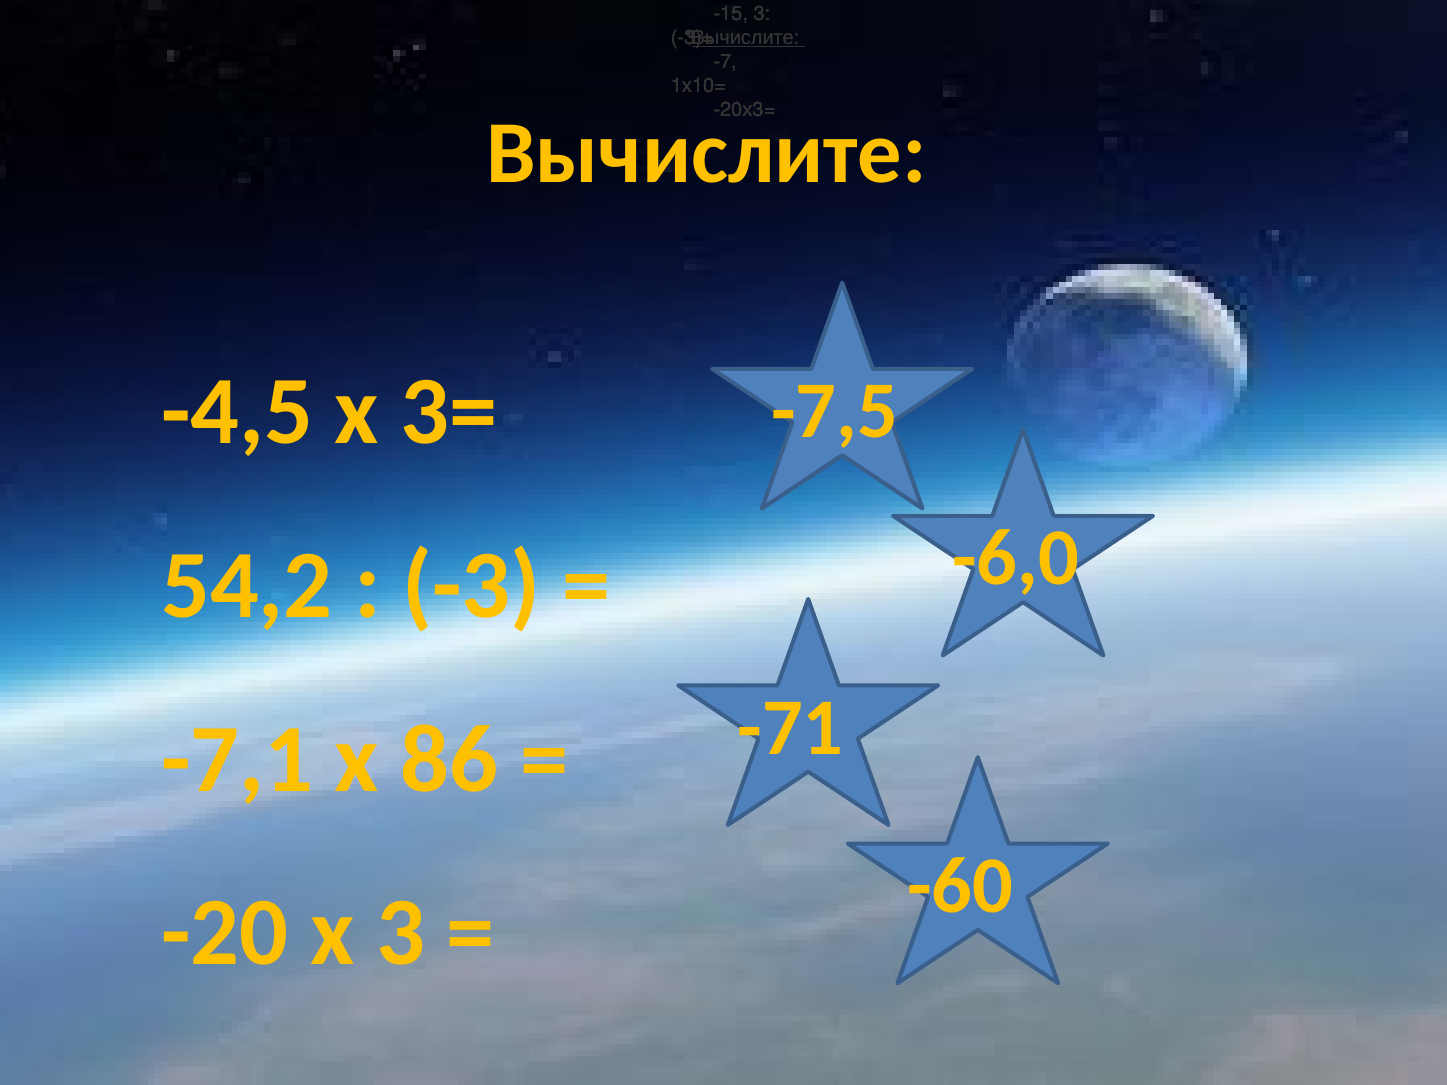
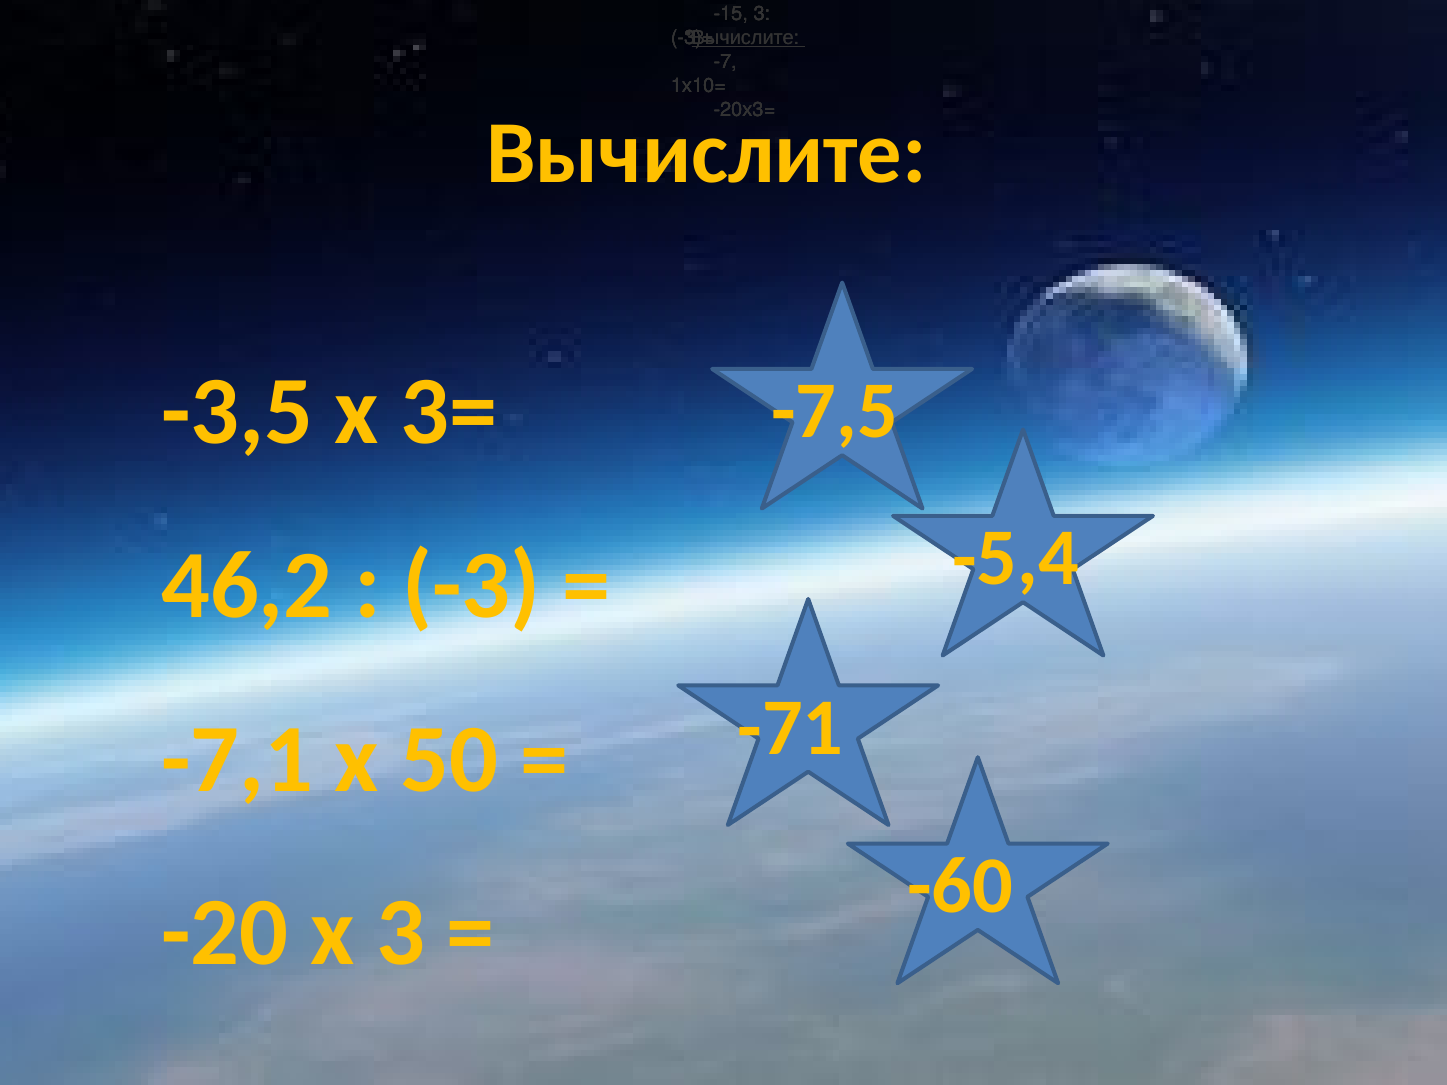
-4,5: -4,5 -> -3,5
-6,0: -6,0 -> -5,4
54,2: 54,2 -> 46,2
86: 86 -> 50
